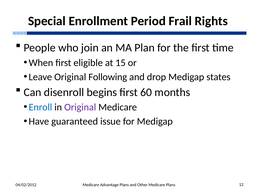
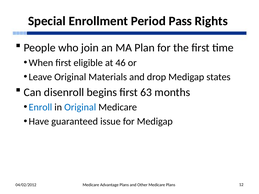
Frail: Frail -> Pass
15: 15 -> 46
Following: Following -> Materials
60: 60 -> 63
Original at (80, 107) colour: purple -> blue
